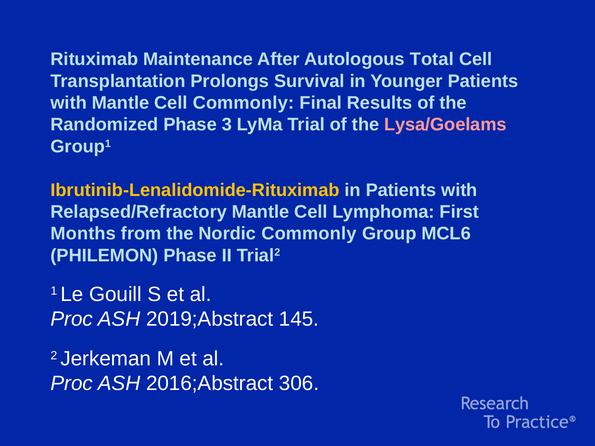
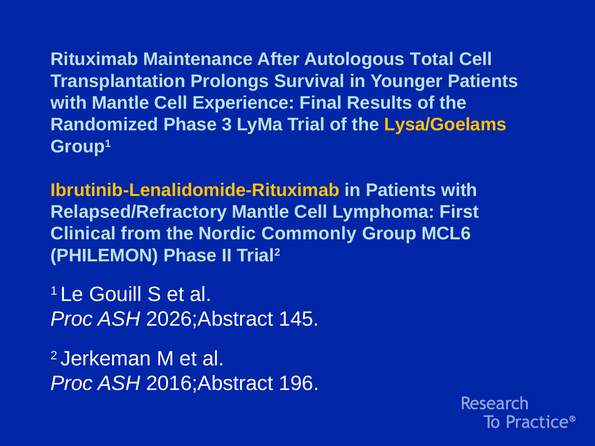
Cell Commonly: Commonly -> Experience
Lysa/Goelams colour: pink -> yellow
Months: Months -> Clinical
2019;Abstract: 2019;Abstract -> 2026;Abstract
306: 306 -> 196
